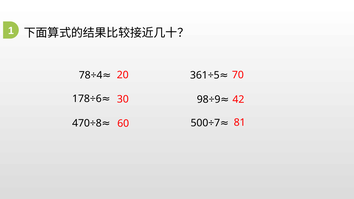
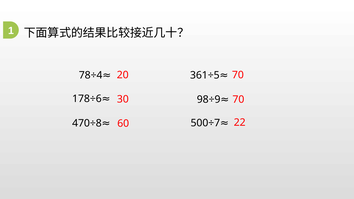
30 42: 42 -> 70
81: 81 -> 22
